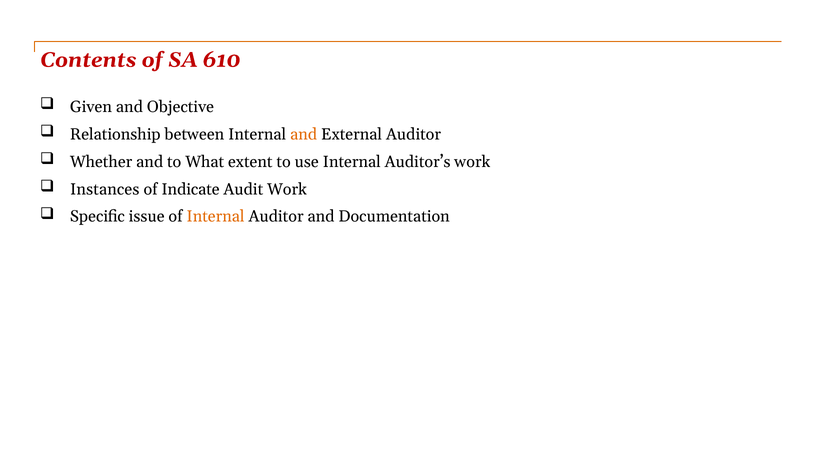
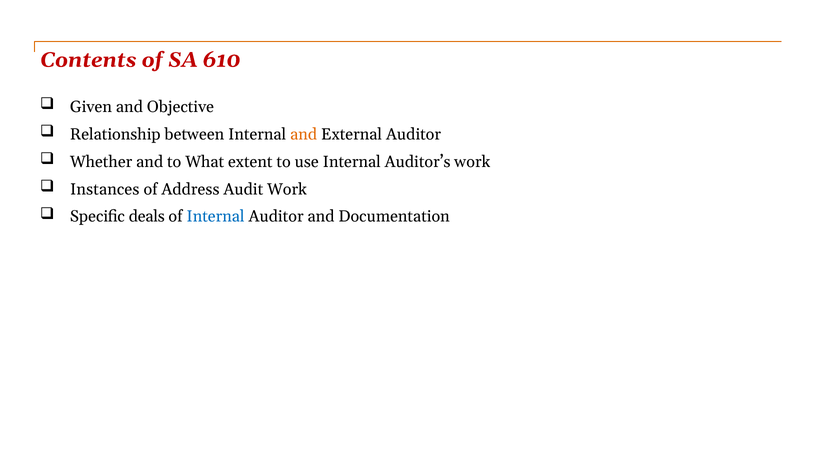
Indicate: Indicate -> Address
issue: issue -> deals
Internal at (216, 217) colour: orange -> blue
